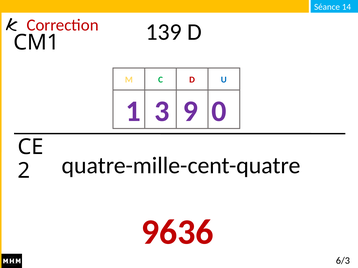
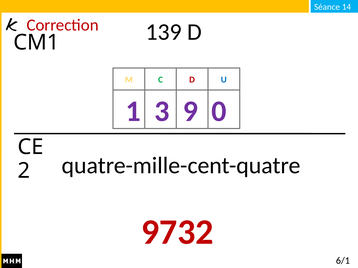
9636: 9636 -> 9732
6/3: 6/3 -> 6/1
